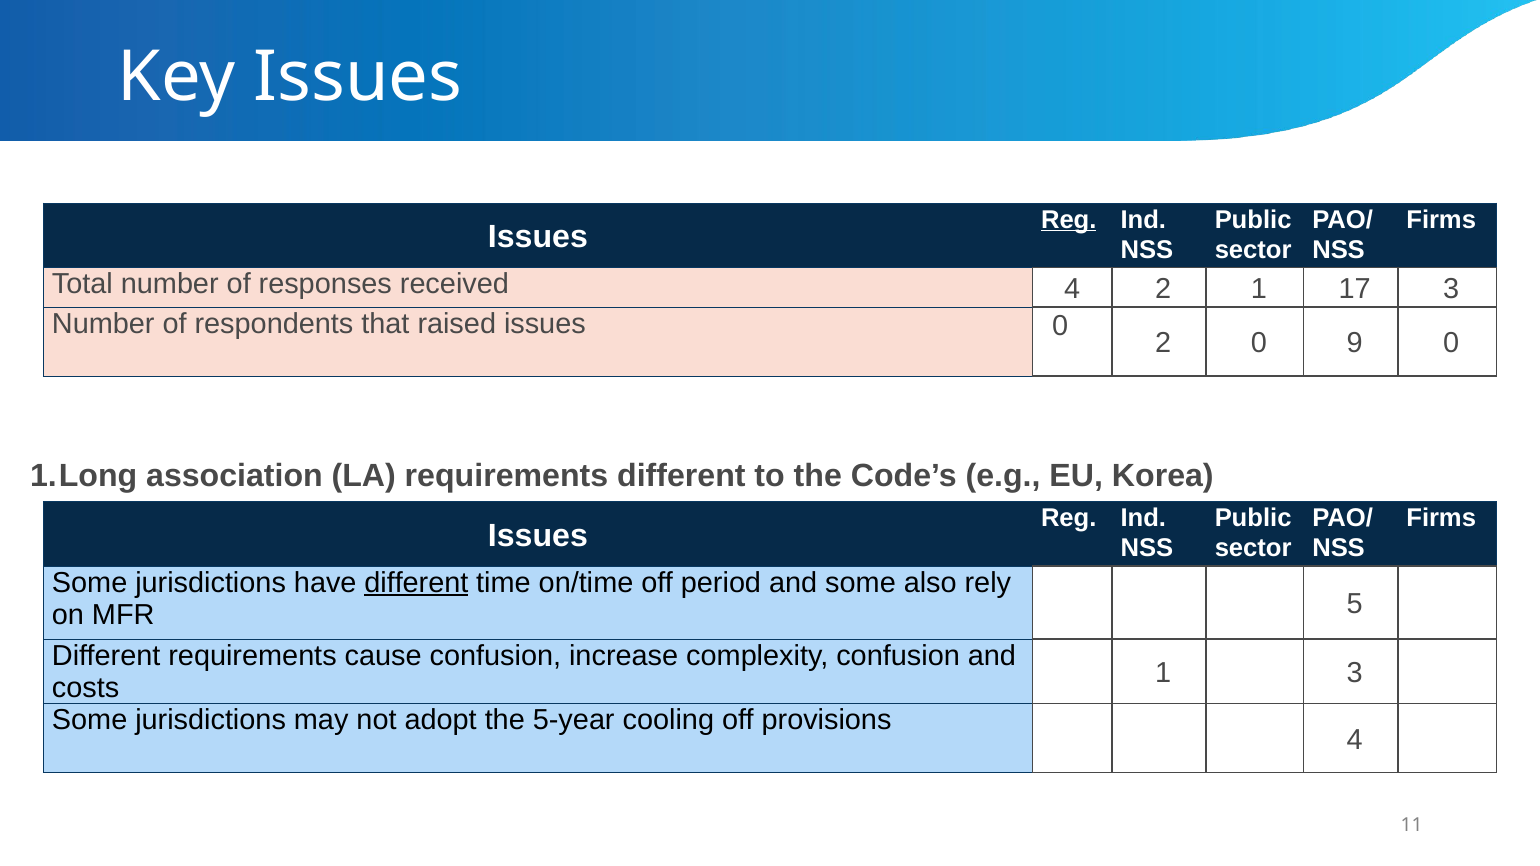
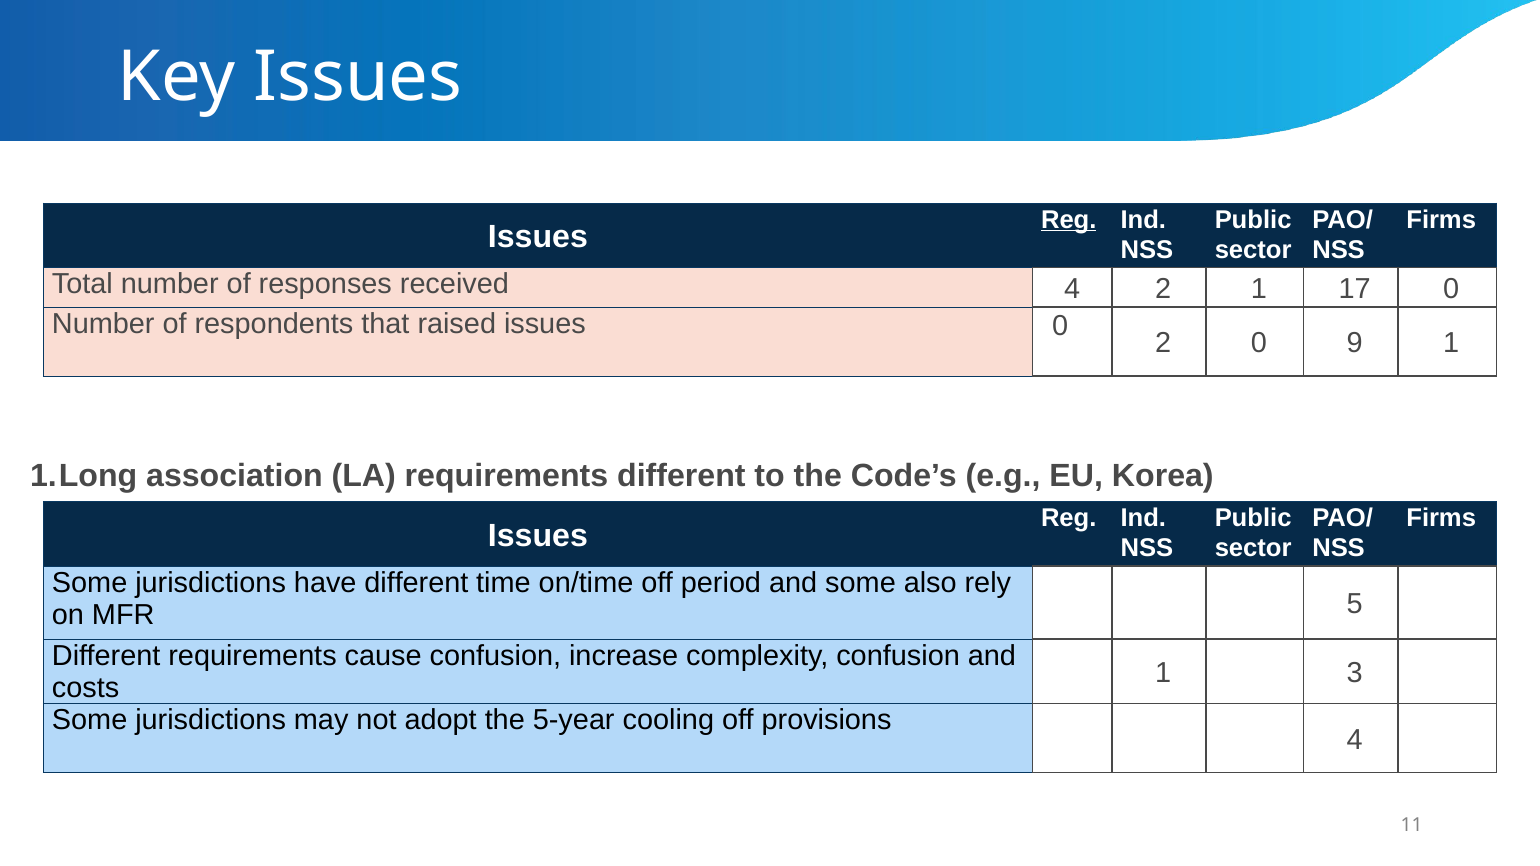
17 3: 3 -> 0
9 0: 0 -> 1
different at (416, 583) underline: present -> none
